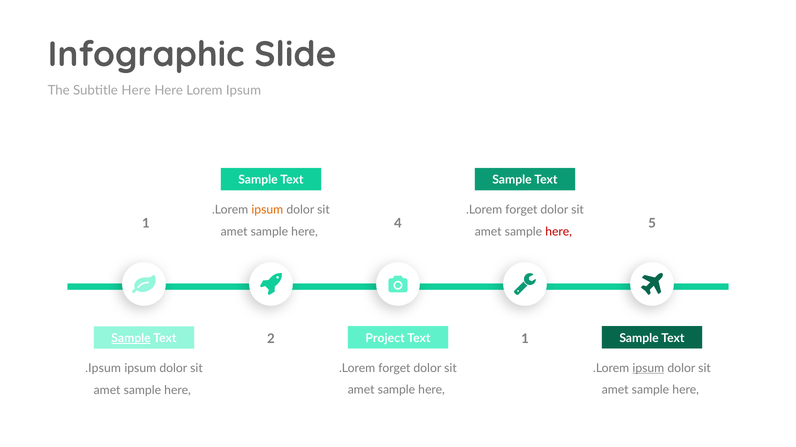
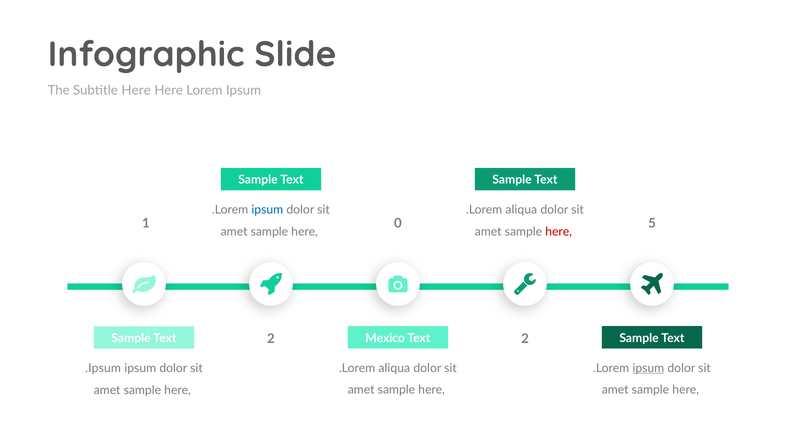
ipsum at (267, 210) colour: orange -> blue
forget at (521, 210): forget -> aliqua
4: 4 -> 0
Project: Project -> Mexico
Sample at (131, 339) underline: present -> none
2 1: 1 -> 2
forget at (394, 369): forget -> aliqua
